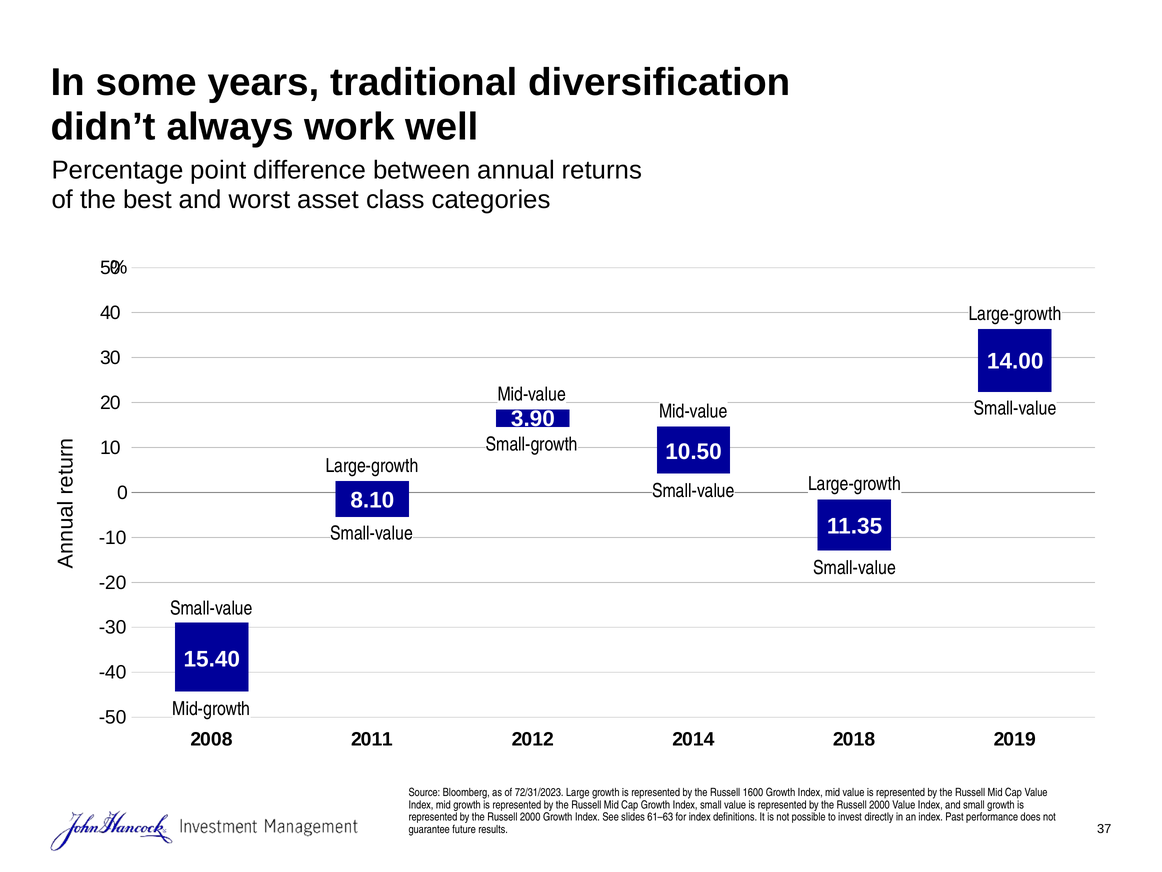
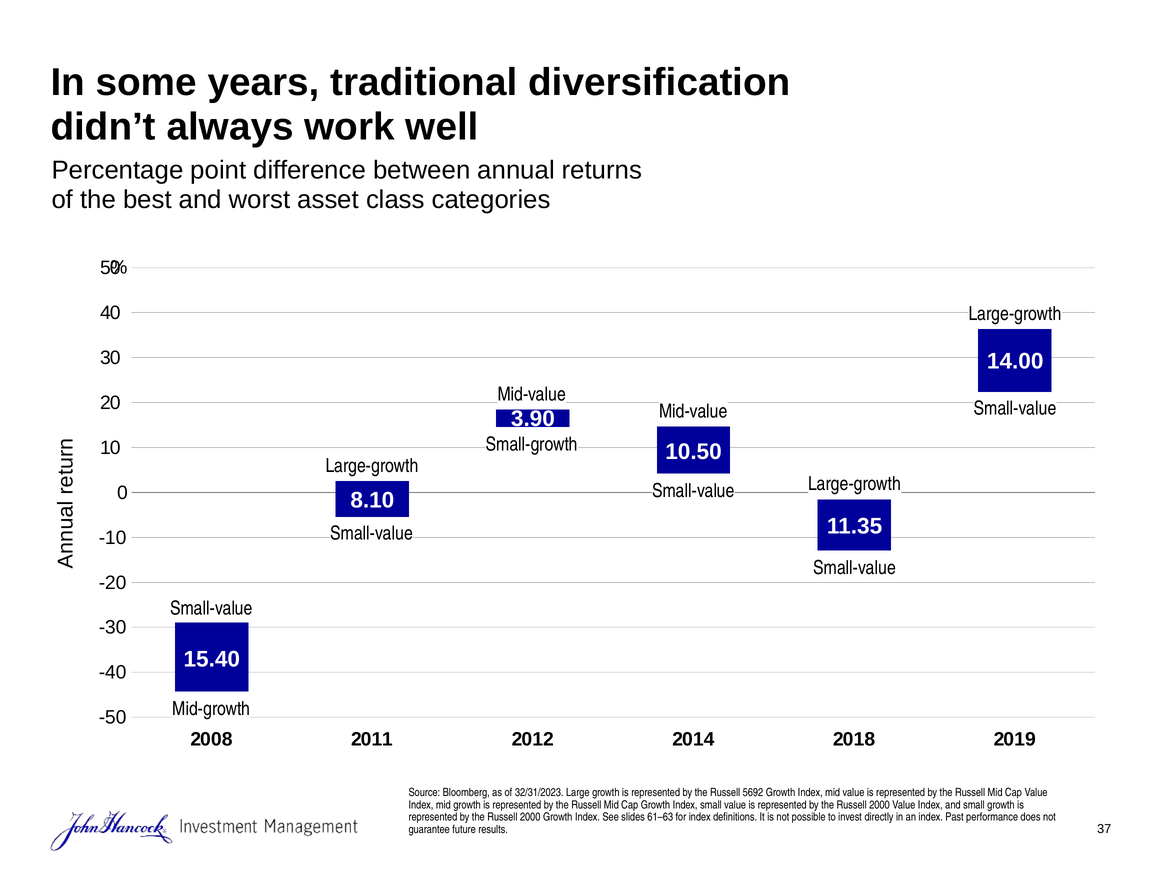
72/31/2023: 72/31/2023 -> 32/31/2023
1600: 1600 -> 5692
